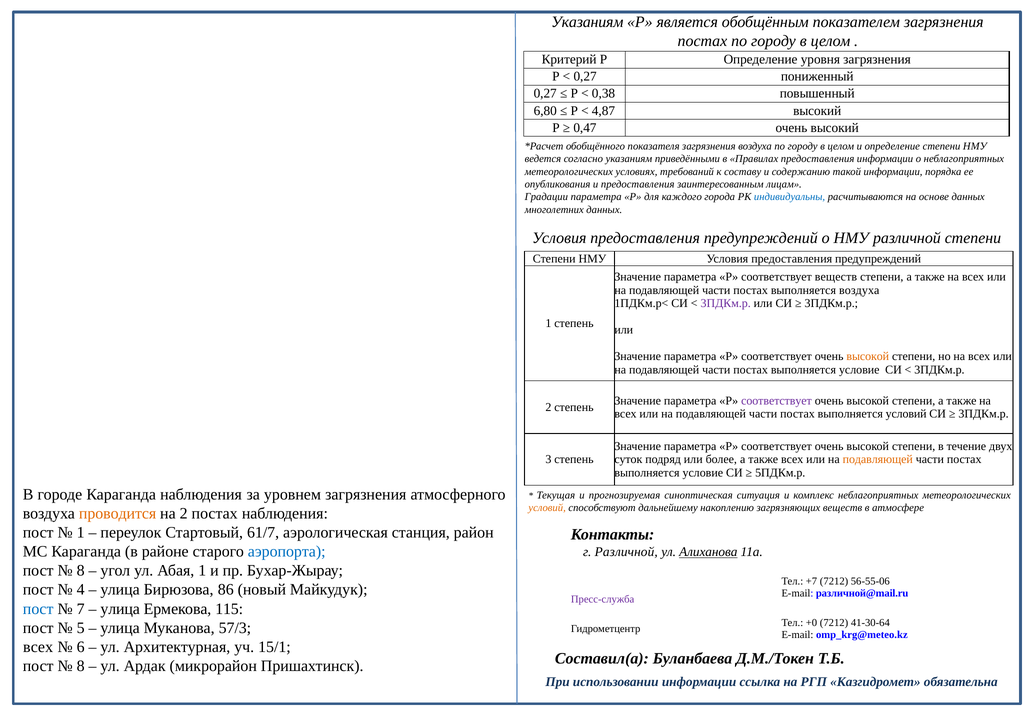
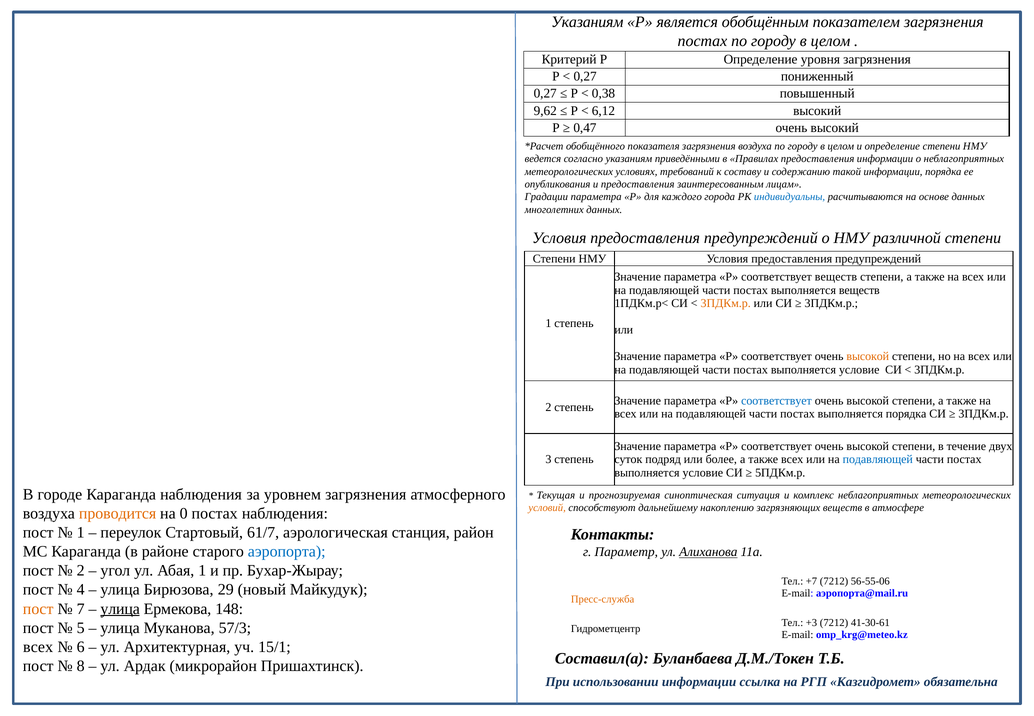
6,80: 6,80 -> 9,62
4,87: 4,87 -> 6,12
выполняется воздуха: воздуха -> веществ
3ПДКм.р at (726, 303) colour: purple -> orange
соответствует at (776, 400) colour: purple -> blue
выполняется условий: условий -> порядка
подавляющей at (878, 459) colour: orange -> blue
на 2: 2 -> 0
г Различной: Различной -> Параметр
8 at (81, 571): 8 -> 2
86: 86 -> 29
различной@mail.ru: различной@mail.ru -> аэропорта@mail.ru
Пресс-служба colour: purple -> orange
пост at (38, 609) colour: blue -> orange
улица at (120, 609) underline: none -> present
115: 115 -> 148
+0: +0 -> +3
41-30-64: 41-30-64 -> 41-30-61
